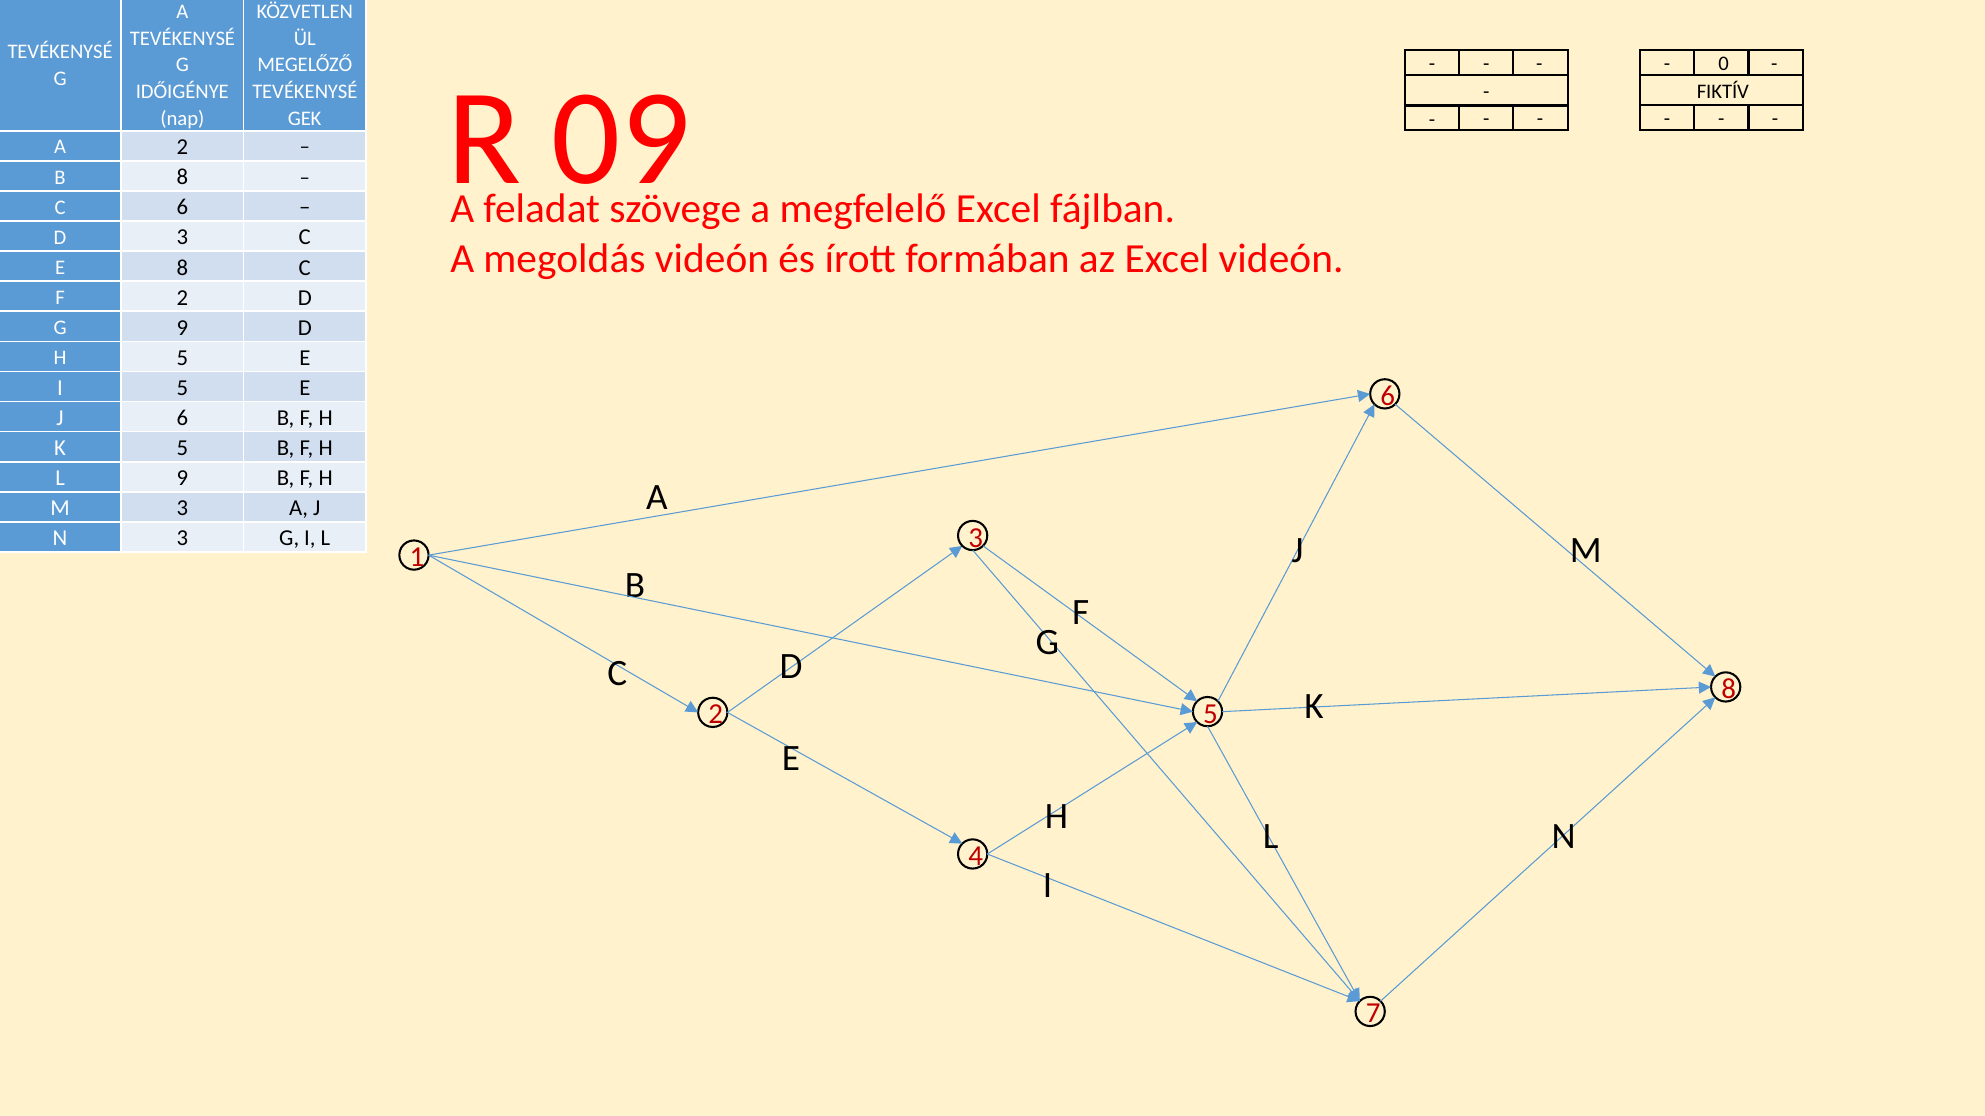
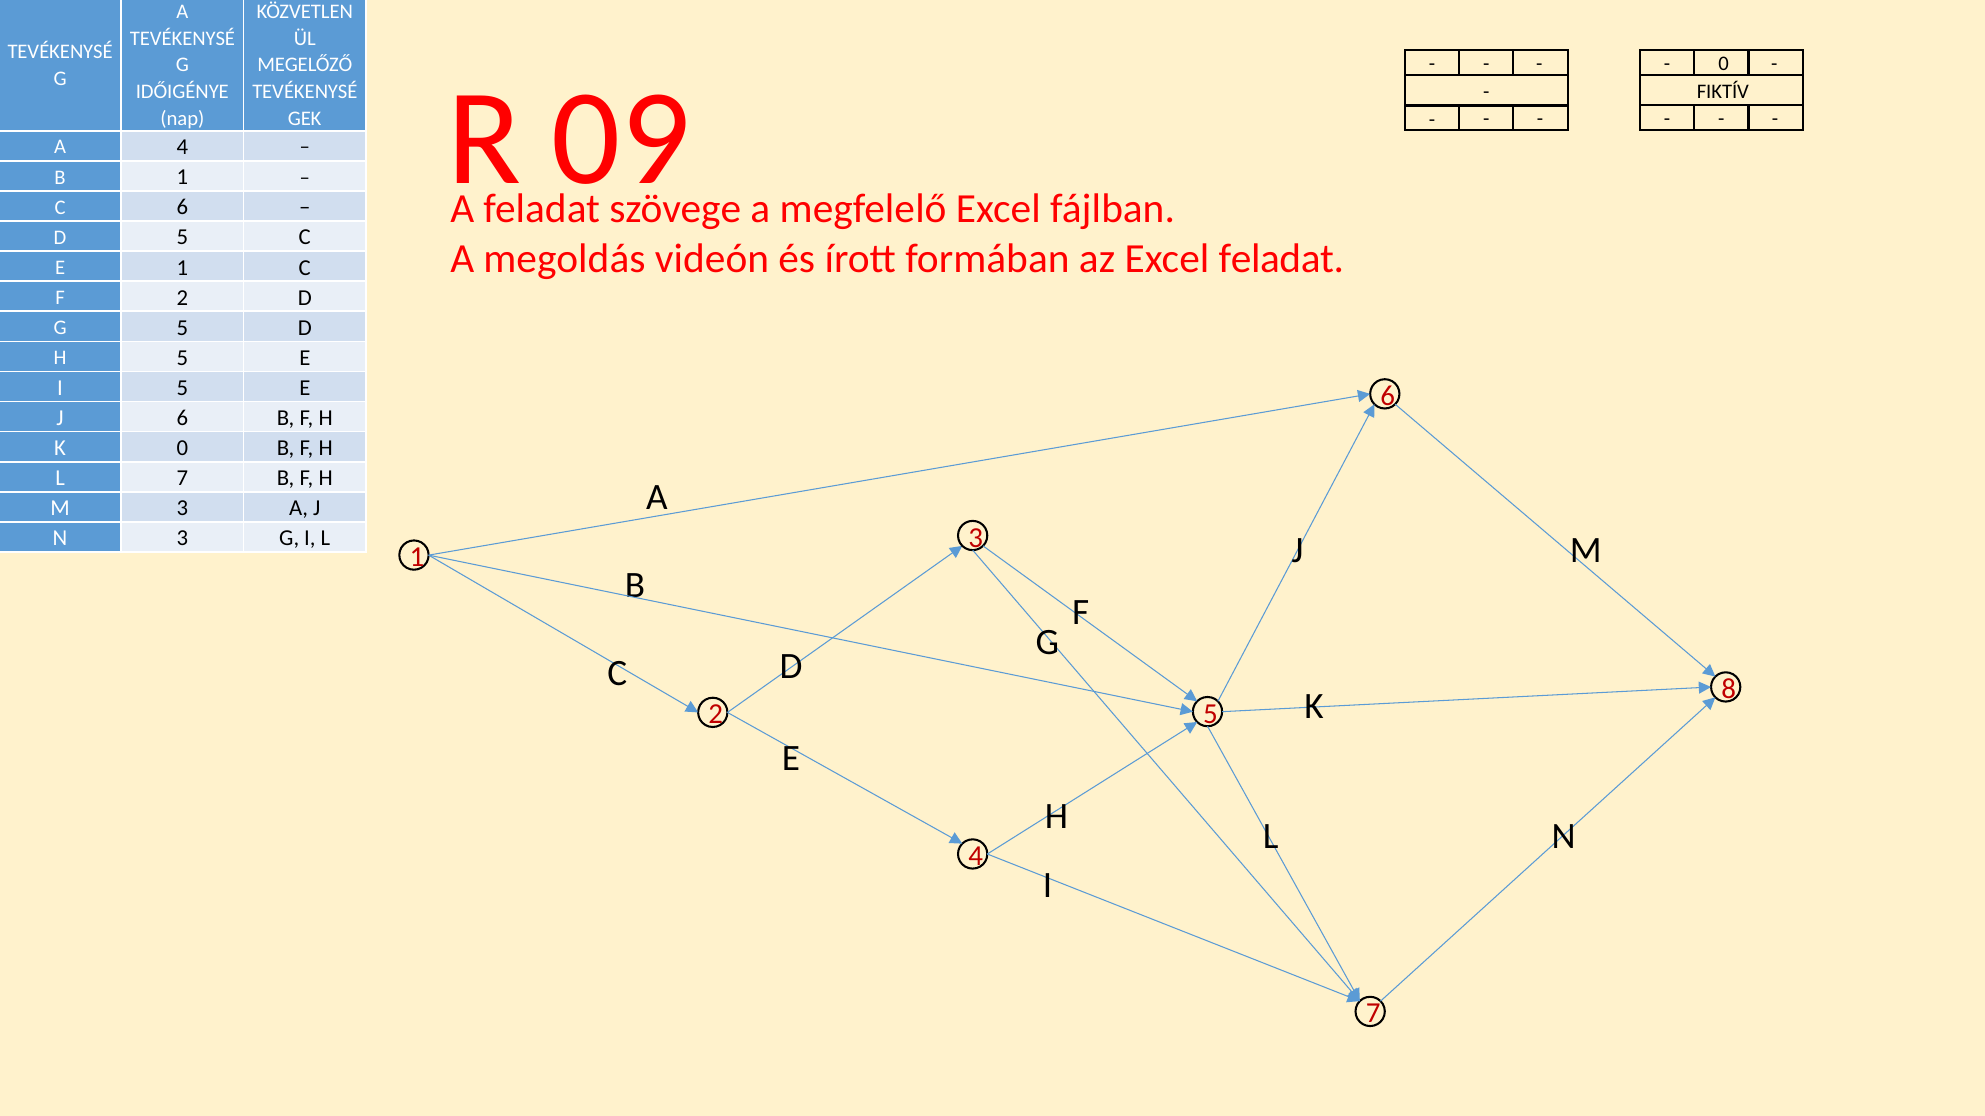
A 2: 2 -> 4
B 8: 8 -> 1
D 3: 3 -> 5
Excel videón: videón -> feladat
E 8: 8 -> 1
G 9: 9 -> 5
K 5: 5 -> 0
L 9: 9 -> 7
